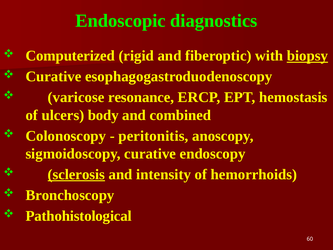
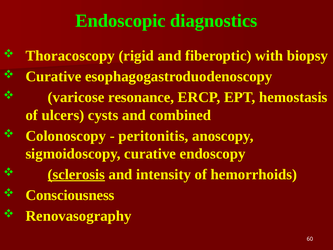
Computerized: Computerized -> Thoracoscopy
biopsy underline: present -> none
body: body -> cysts
Bronchoscopy: Bronchoscopy -> Consciousness
Pathohistological: Pathohistological -> Renovasography
